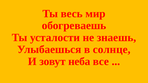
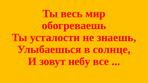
неба: неба -> небу
